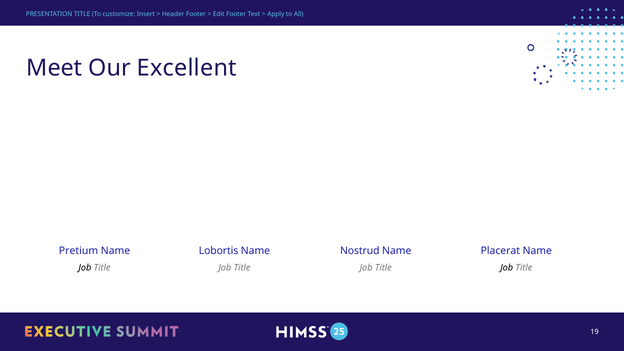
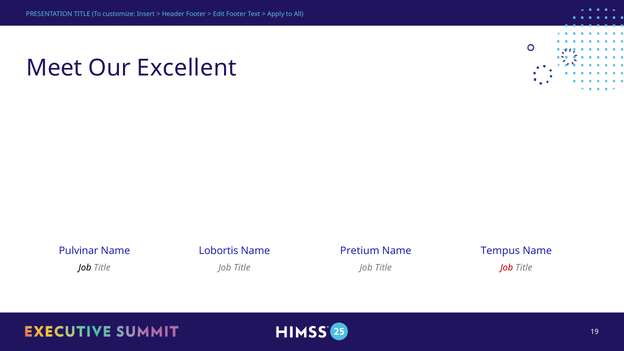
Pretium: Pretium -> Pulvinar
Nostrud: Nostrud -> Pretium
Placerat: Placerat -> Tempus
Job at (507, 268) colour: black -> red
